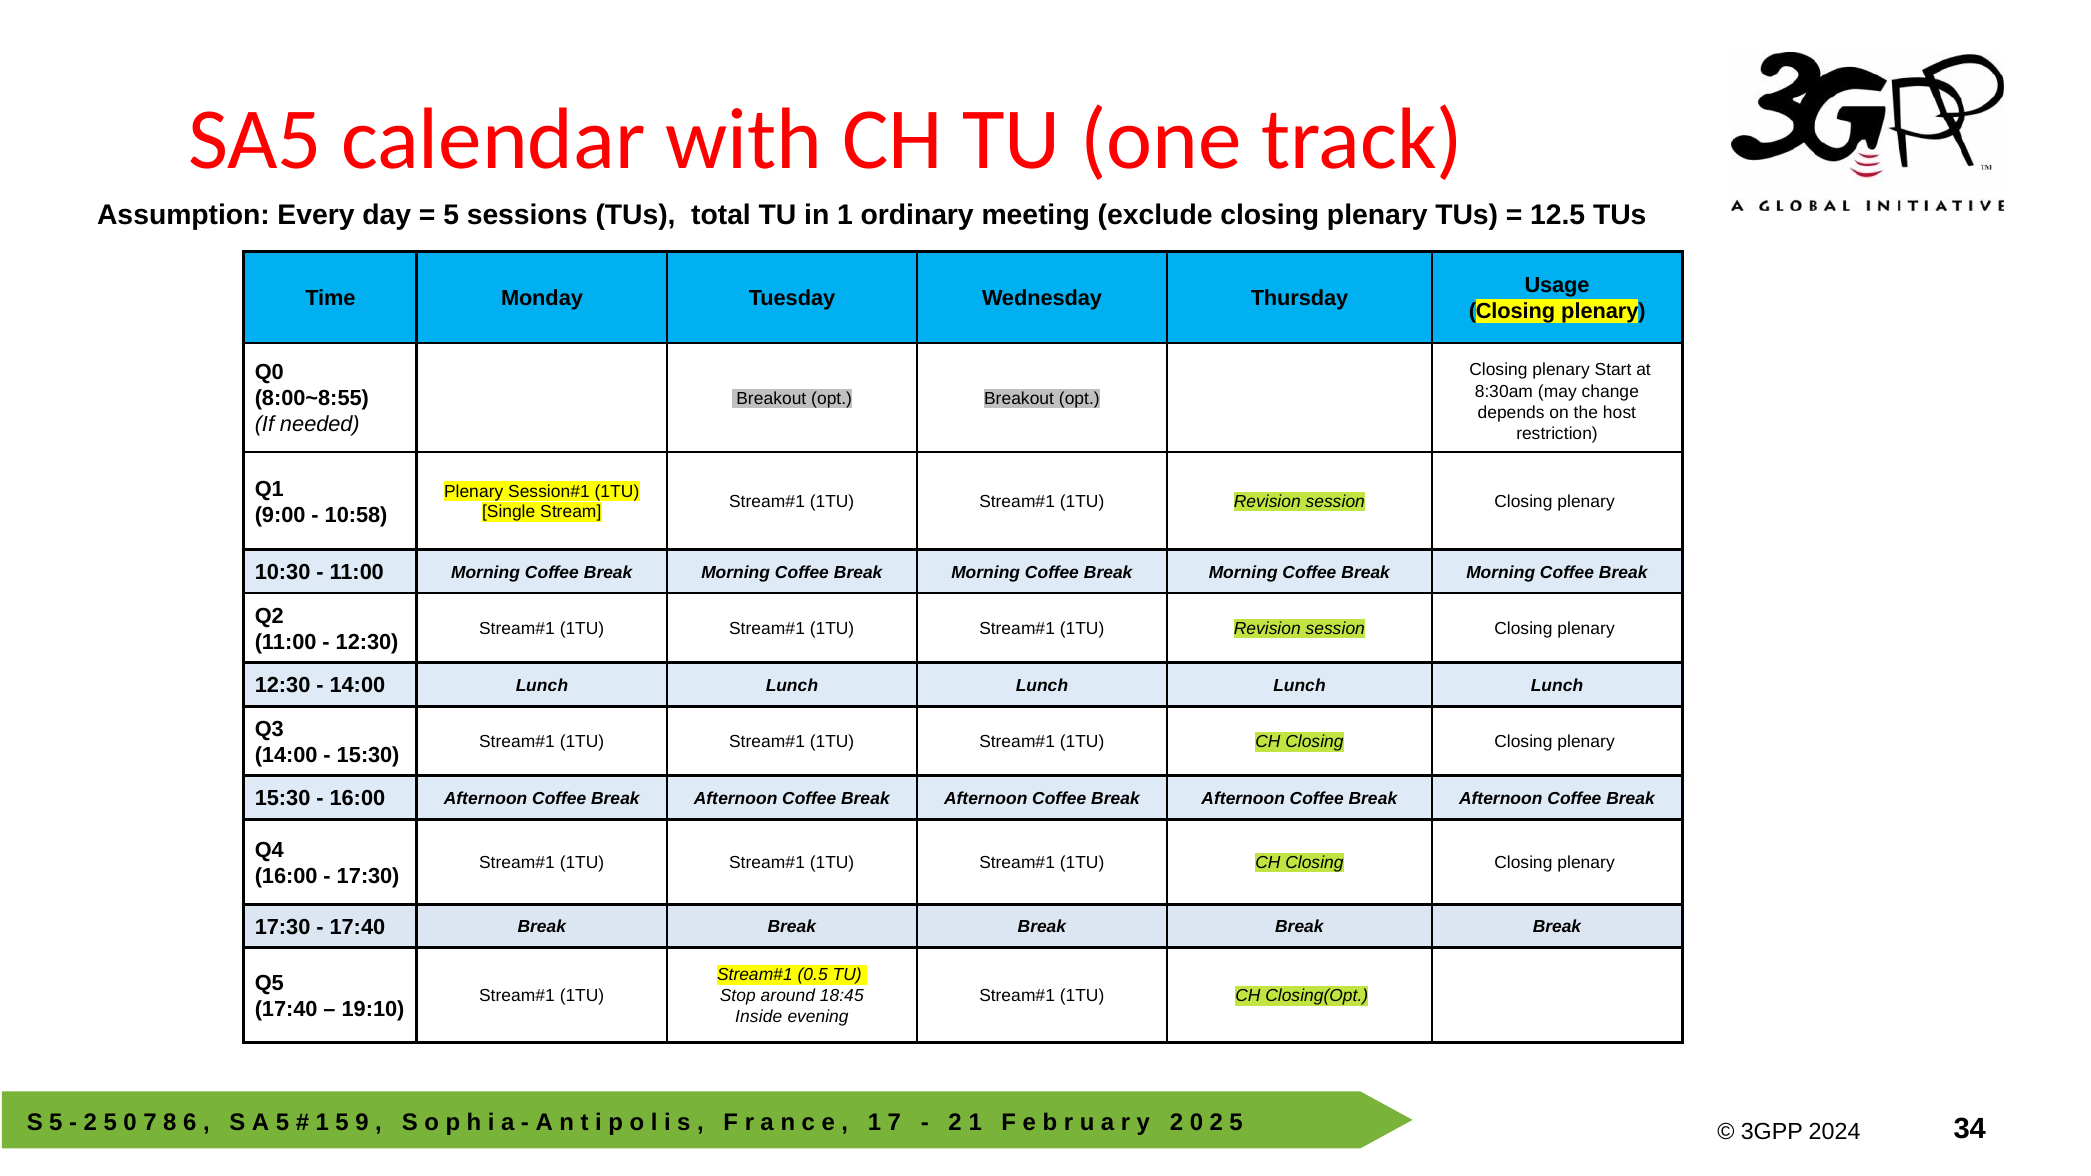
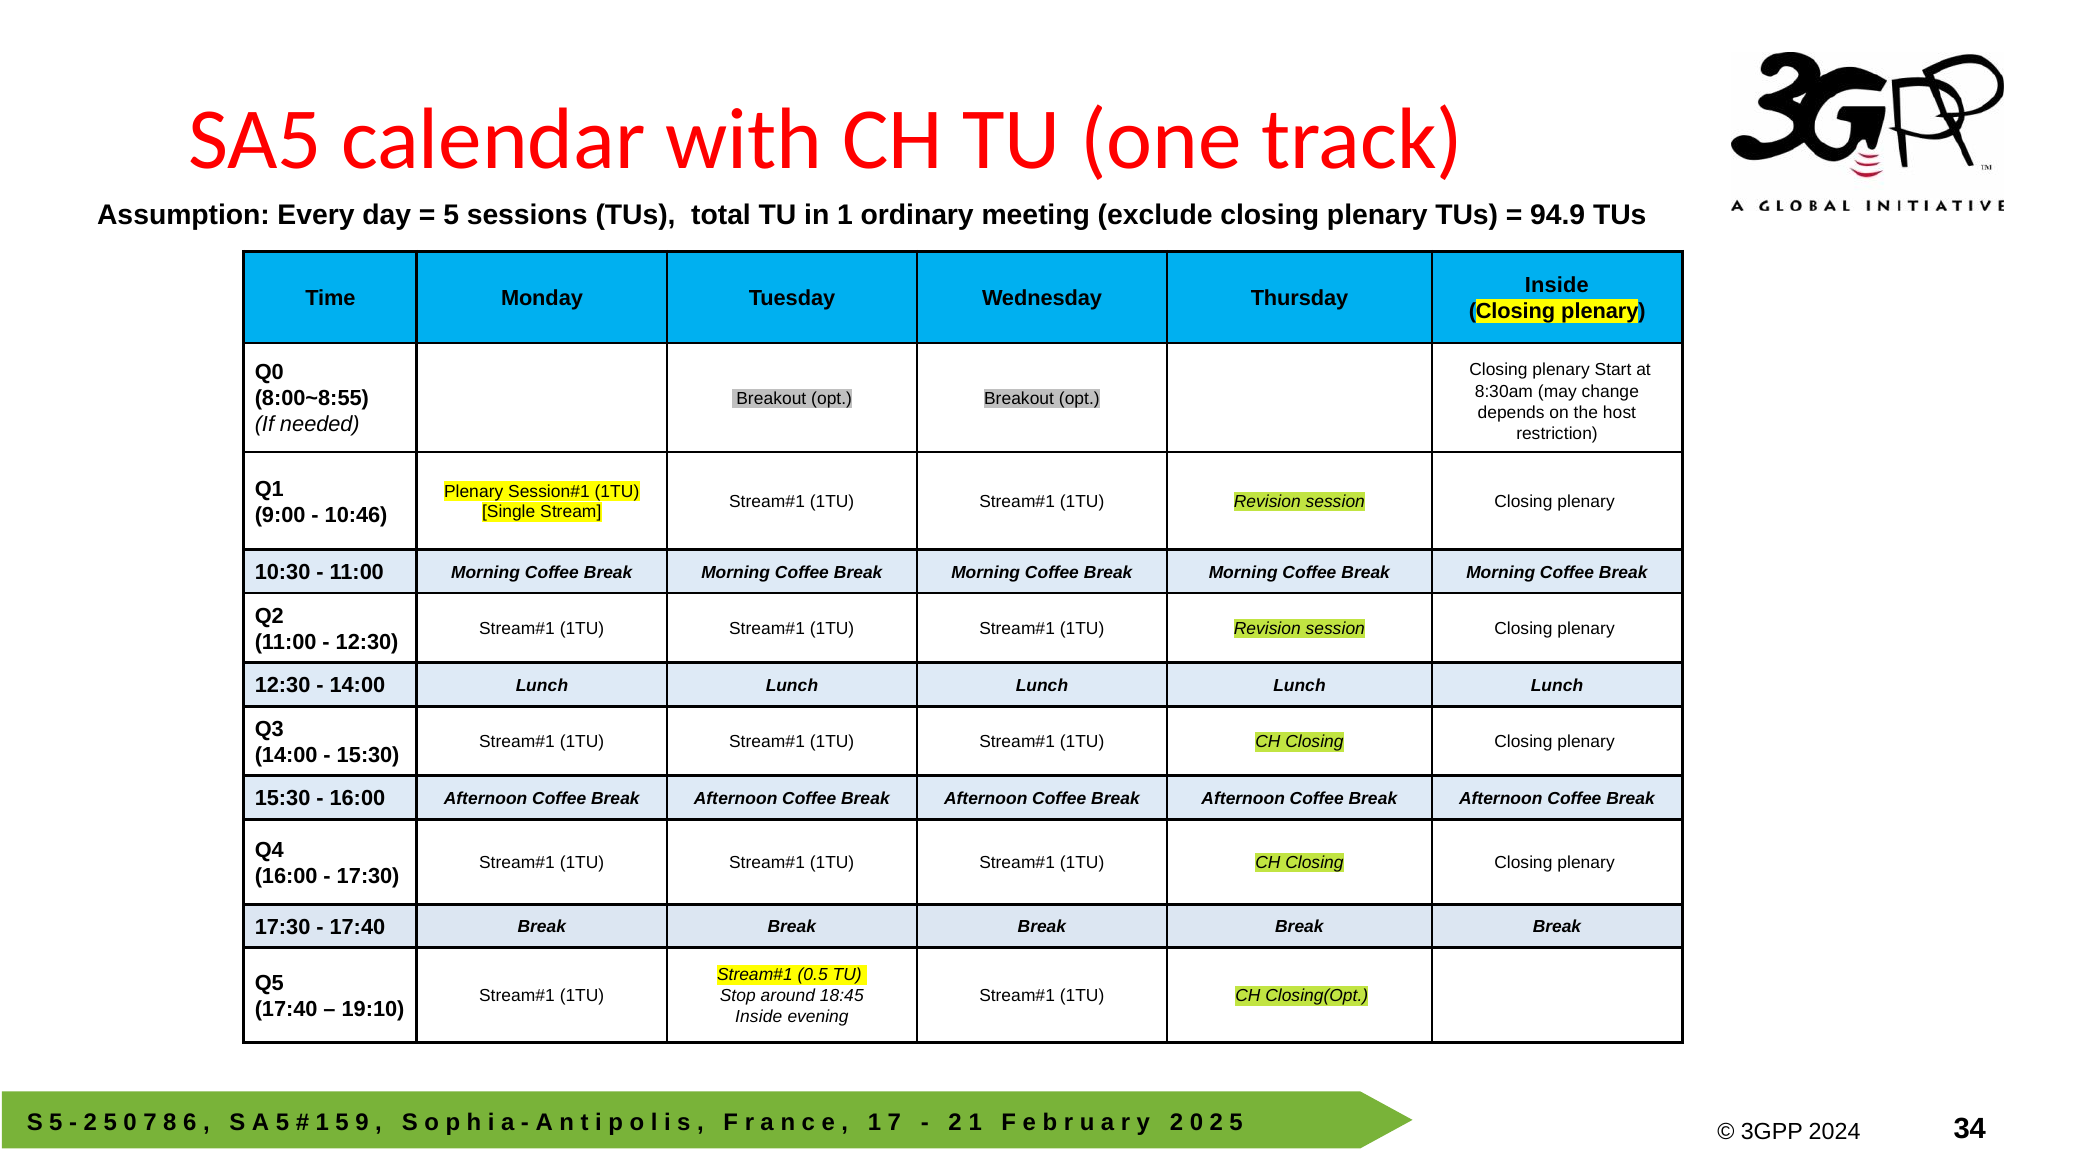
12.5: 12.5 -> 94.9
Usage at (1557, 285): Usage -> Inside
10:58: 10:58 -> 10:46
